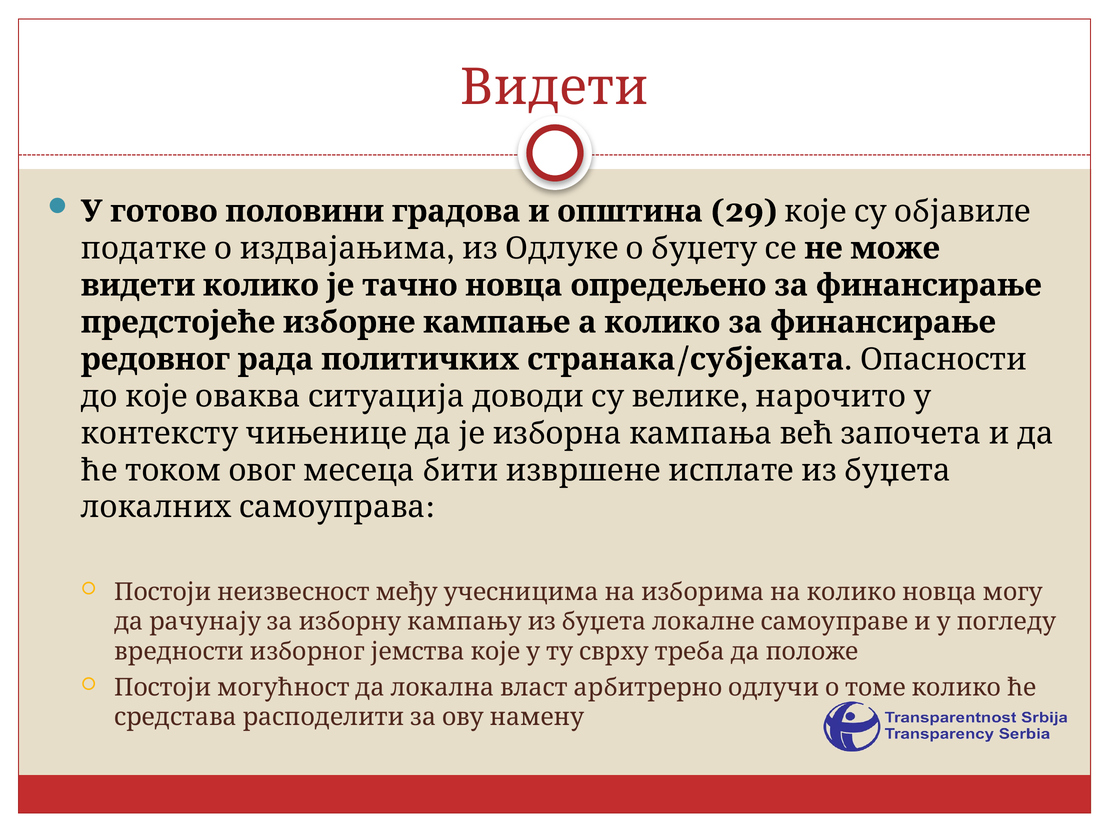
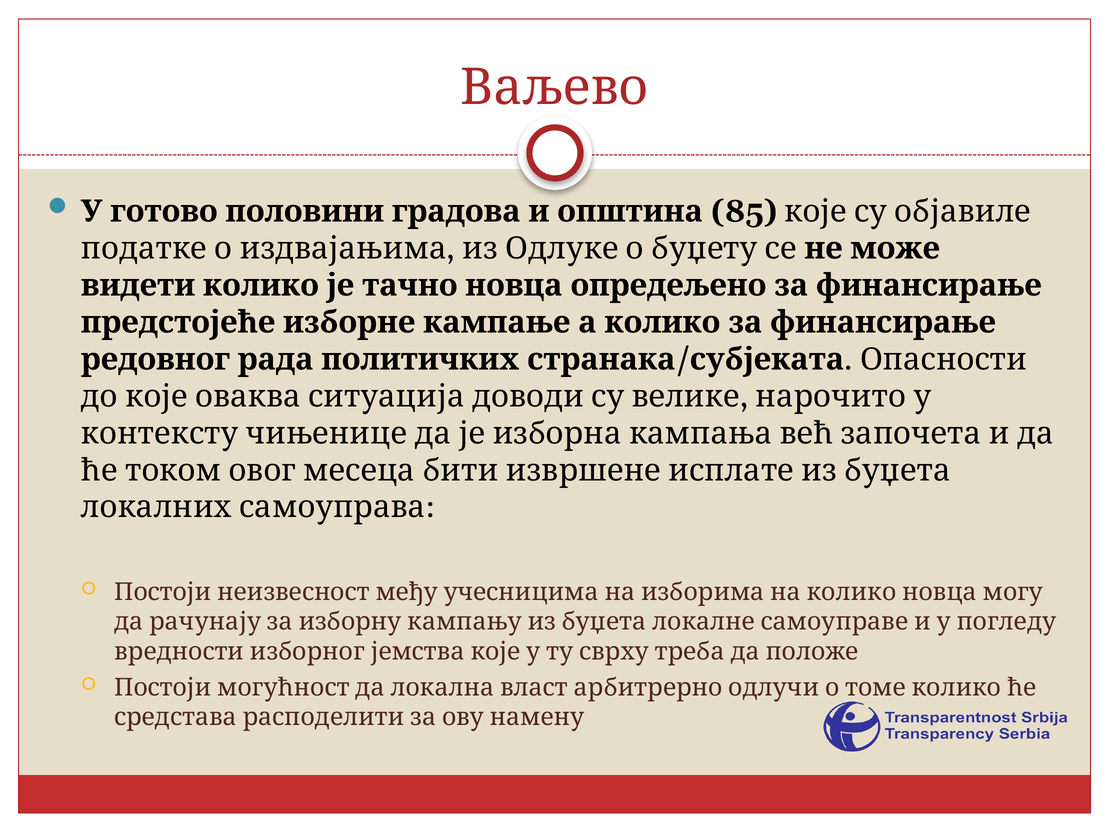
Видети at (554, 87): Видети -> Ваљево
29: 29 -> 85
